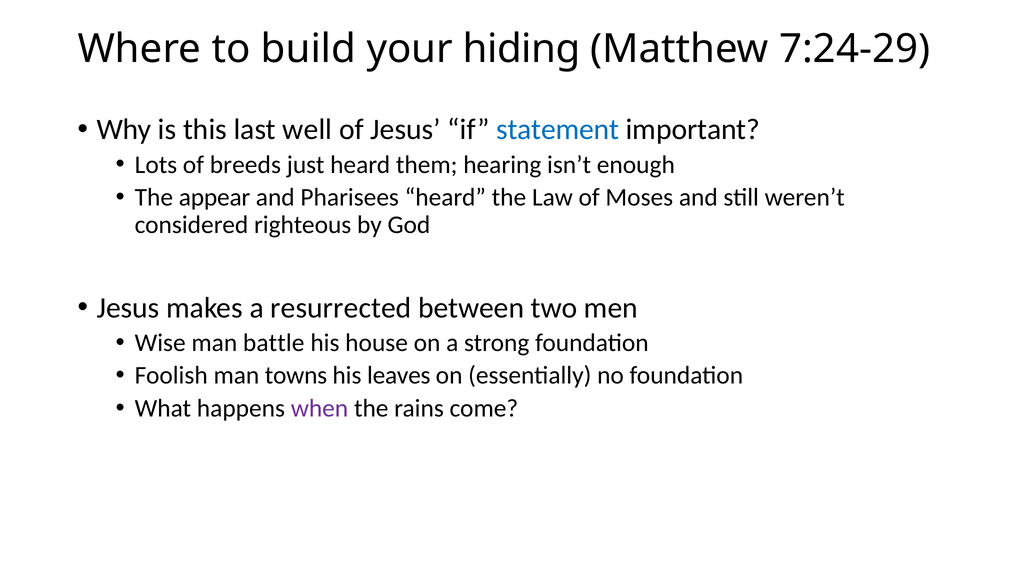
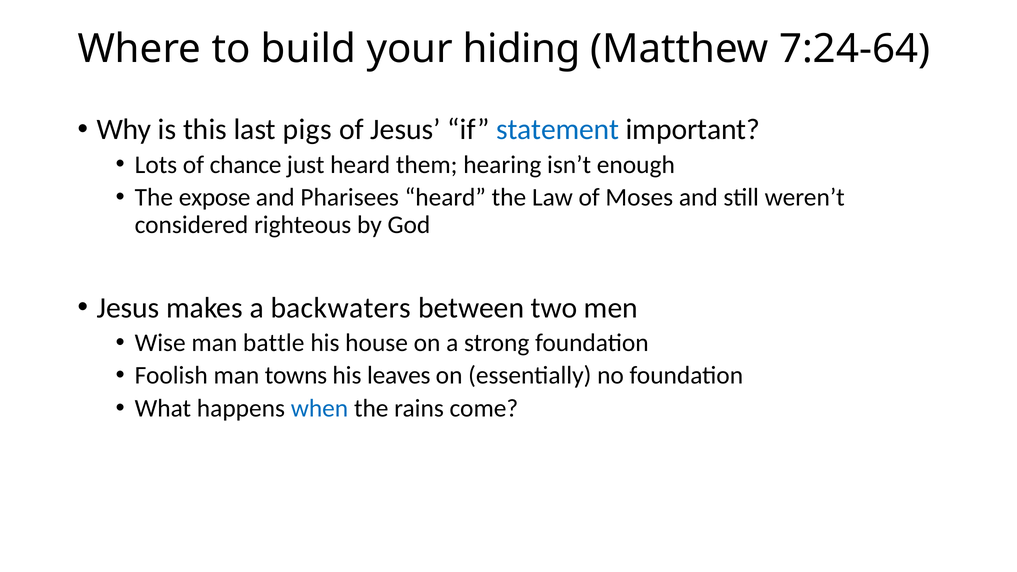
7:24-29: 7:24-29 -> 7:24-64
well: well -> pigs
breeds: breeds -> chance
appear: appear -> expose
resurrected: resurrected -> backwaters
when colour: purple -> blue
